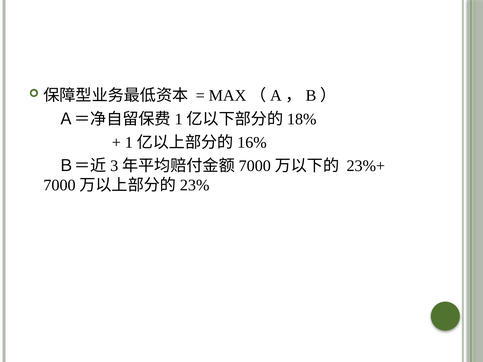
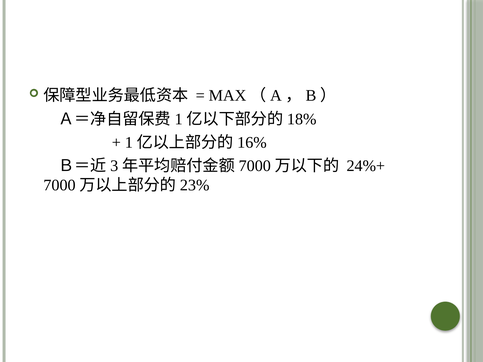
23%+: 23%+ -> 24%+
